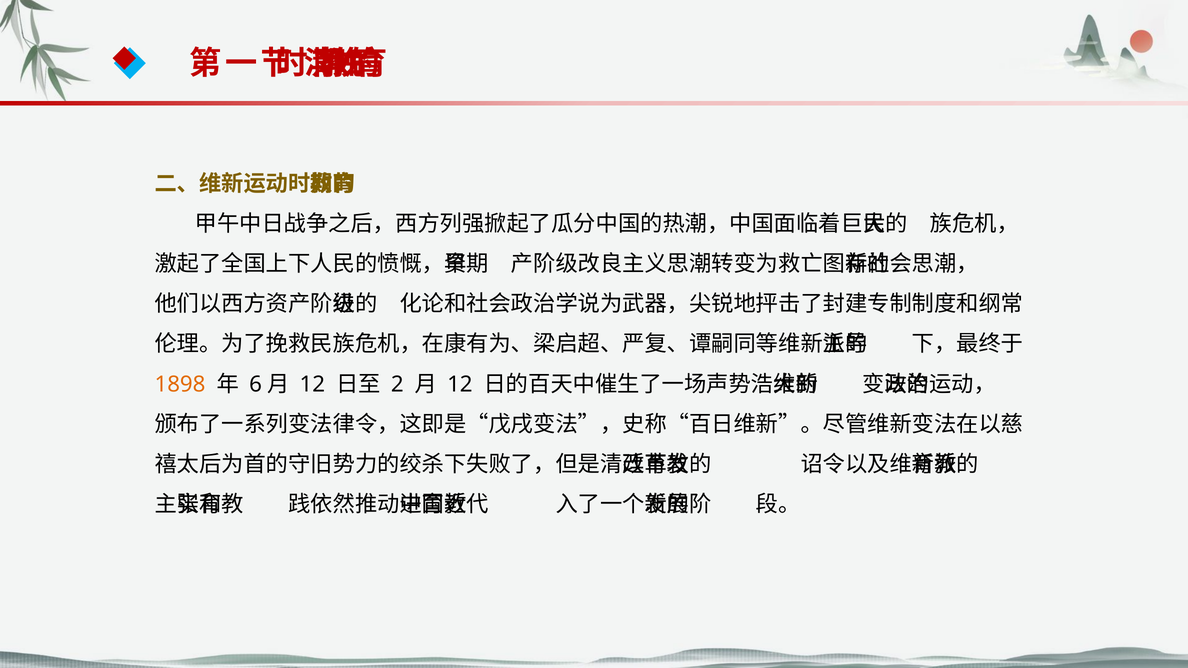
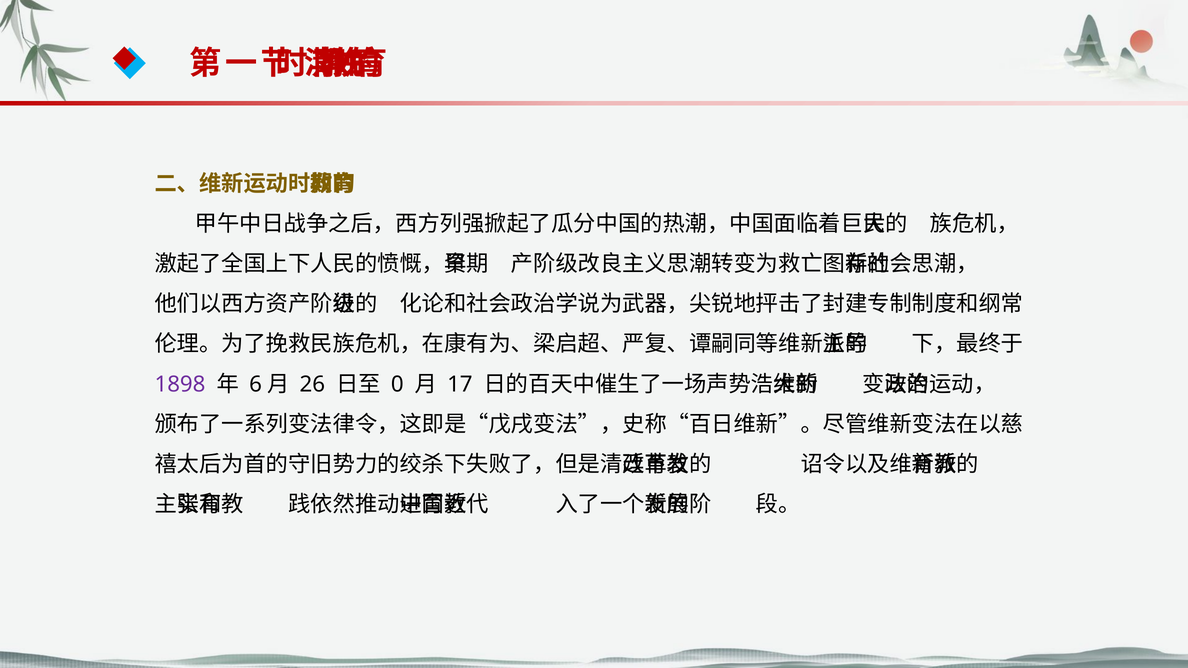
1898 colour: orange -> purple
12 at (312, 384): 12 -> 26
2: 2 -> 0
12 at (460, 384): 12 -> 17
